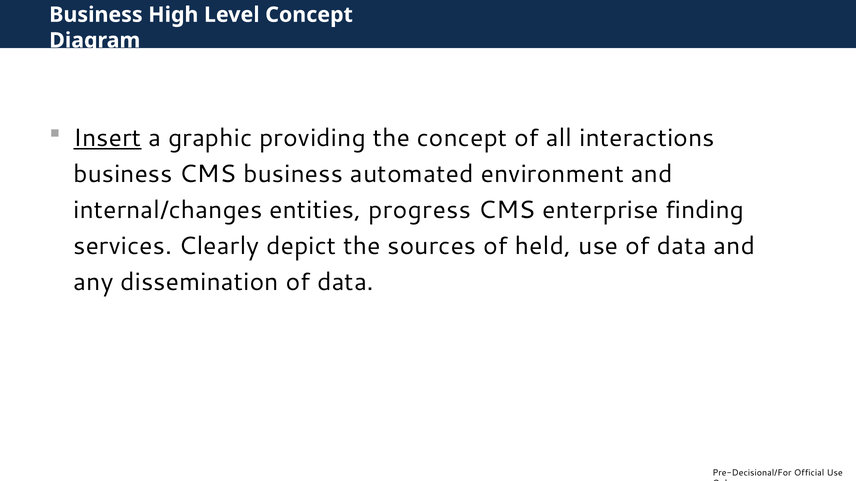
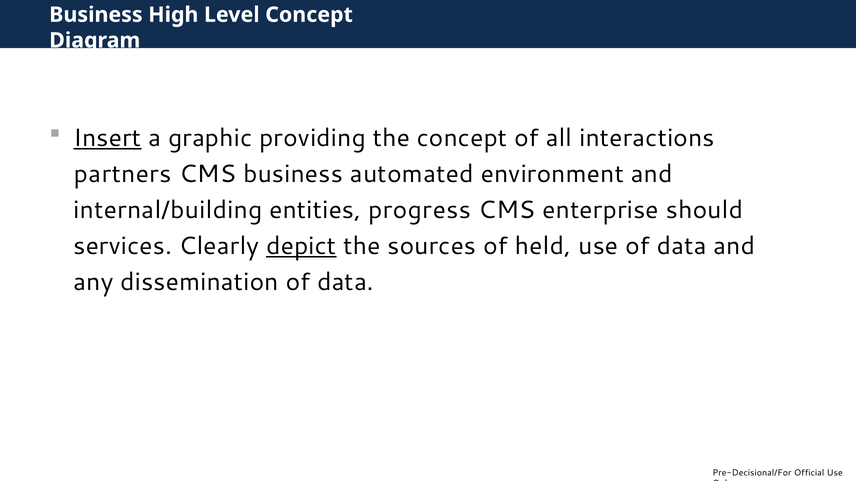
business at (123, 174): business -> partners
internal/changes: internal/changes -> internal/building
finding: finding -> should
depict underline: none -> present
